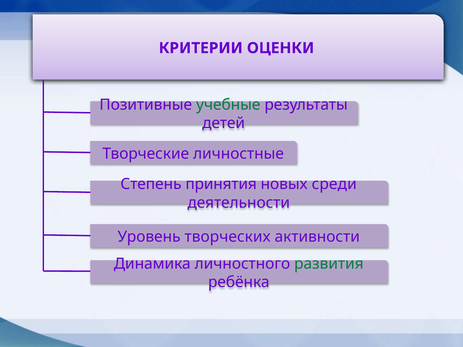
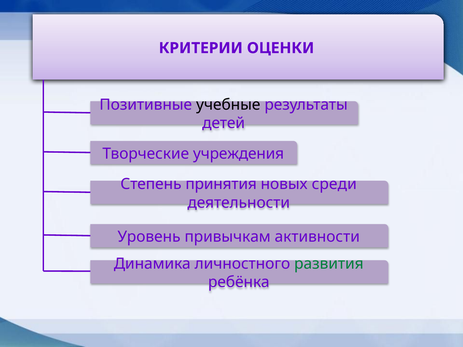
учебные colour: green -> black
личностные: личностные -> учреждения
творческих: творческих -> привычкам
